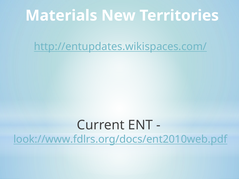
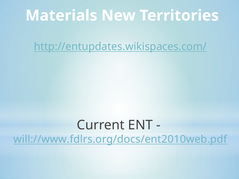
look://www.fdlrs.org/docs/ent2010web.pdf: look://www.fdlrs.org/docs/ent2010web.pdf -> will://www.fdlrs.org/docs/ent2010web.pdf
